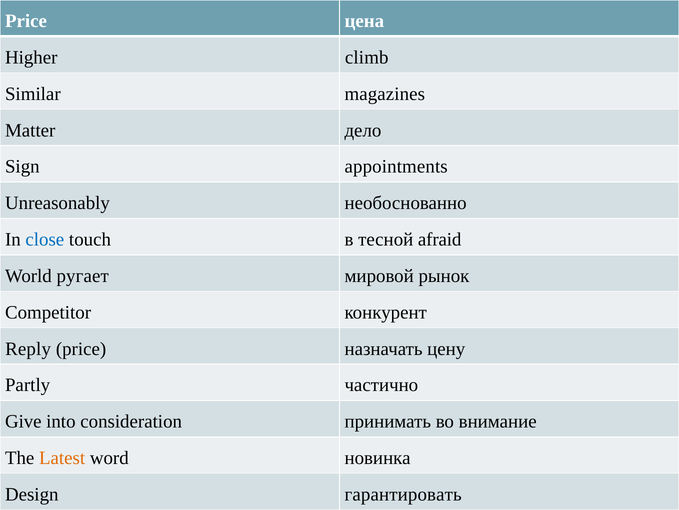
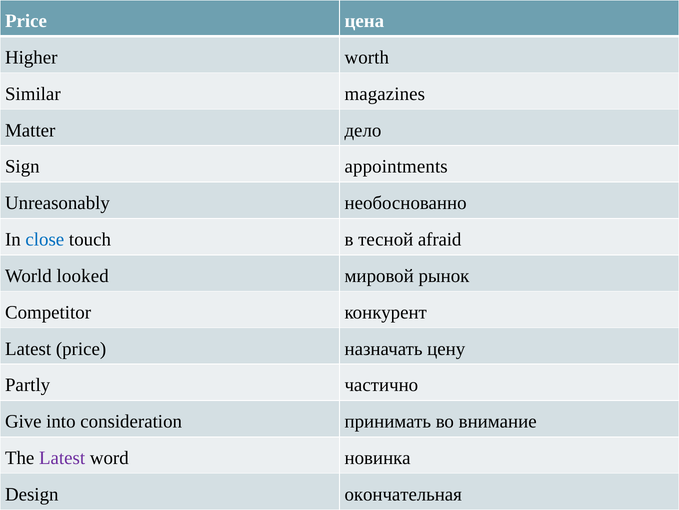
climb: climb -> worth
ругает: ругает -> looked
Reply at (28, 348): Reply -> Latest
Latest at (62, 457) colour: orange -> purple
гарантировать: гарантировать -> окончательная
